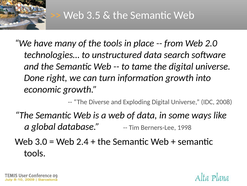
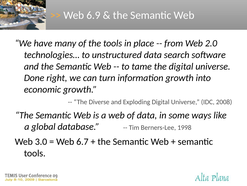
3.5: 3.5 -> 6.9
2.4: 2.4 -> 6.7
